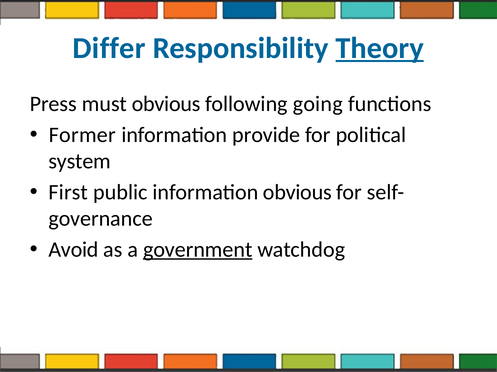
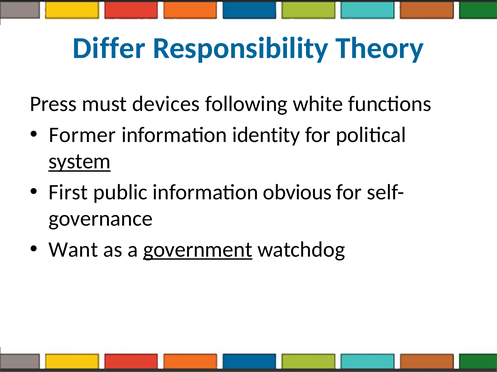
Theory underline: present -> none
must obvious: obvious -> devices
going: going -> white
provide: provide -> identity
system underline: none -> present
Avoid: Avoid -> Want
